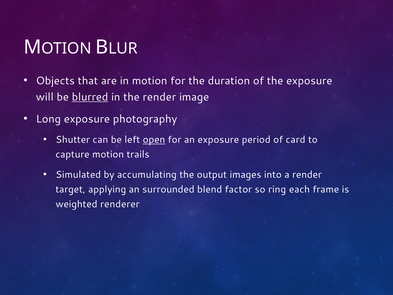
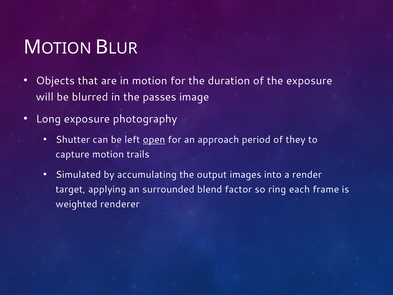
blurred underline: present -> none
the render: render -> passes
an exposure: exposure -> approach
card: card -> they
